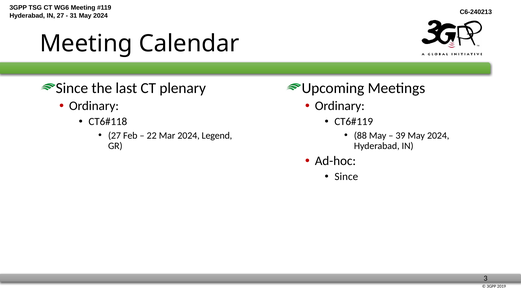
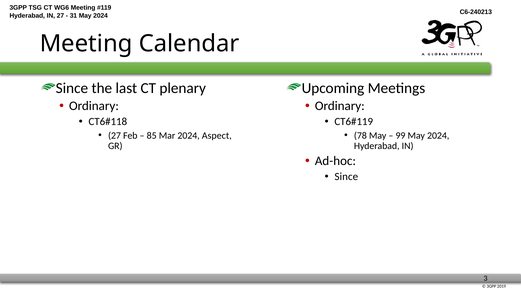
22: 22 -> 85
Legend: Legend -> Aspect
88: 88 -> 78
39: 39 -> 99
